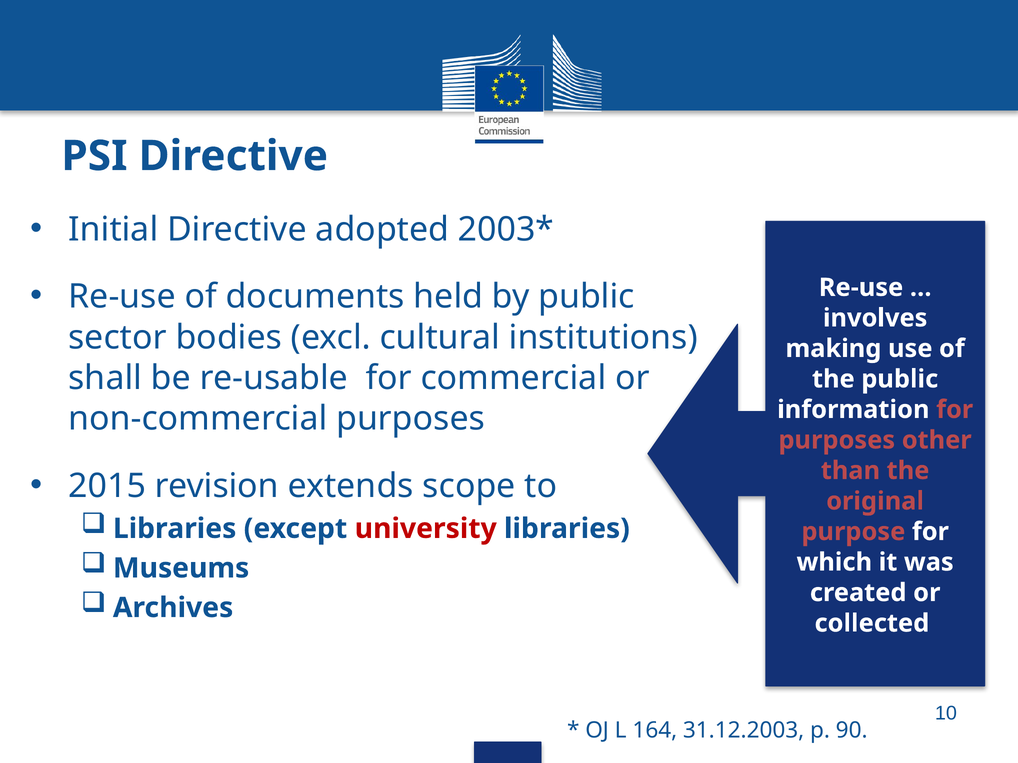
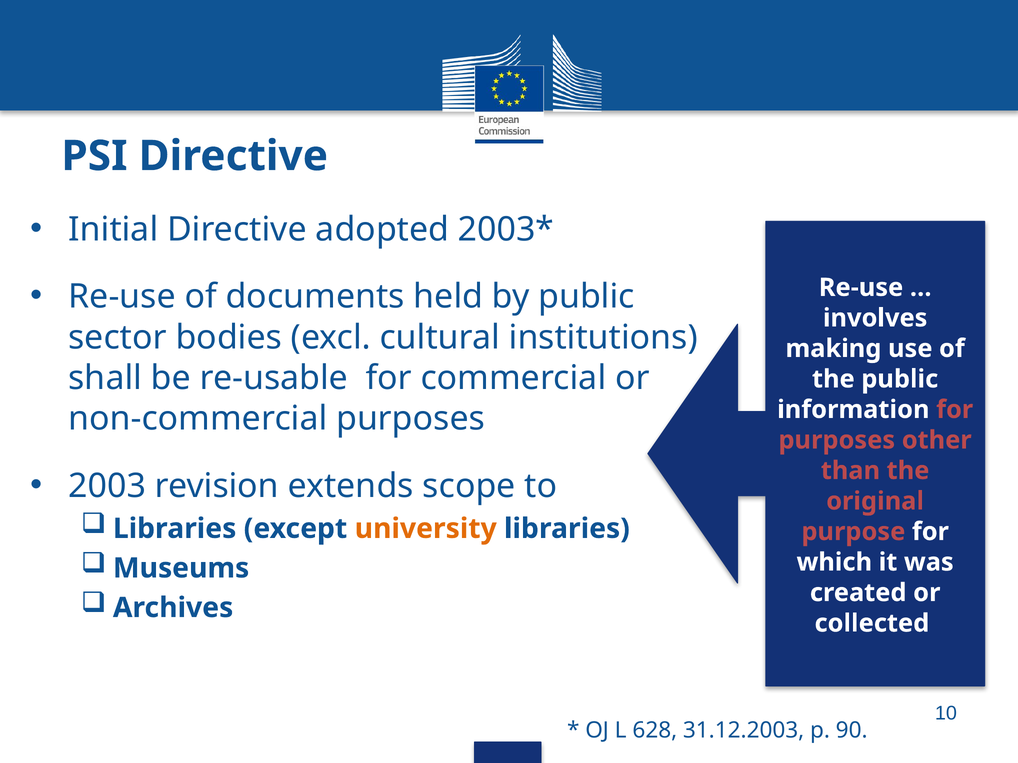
2015: 2015 -> 2003
university colour: red -> orange
164: 164 -> 628
